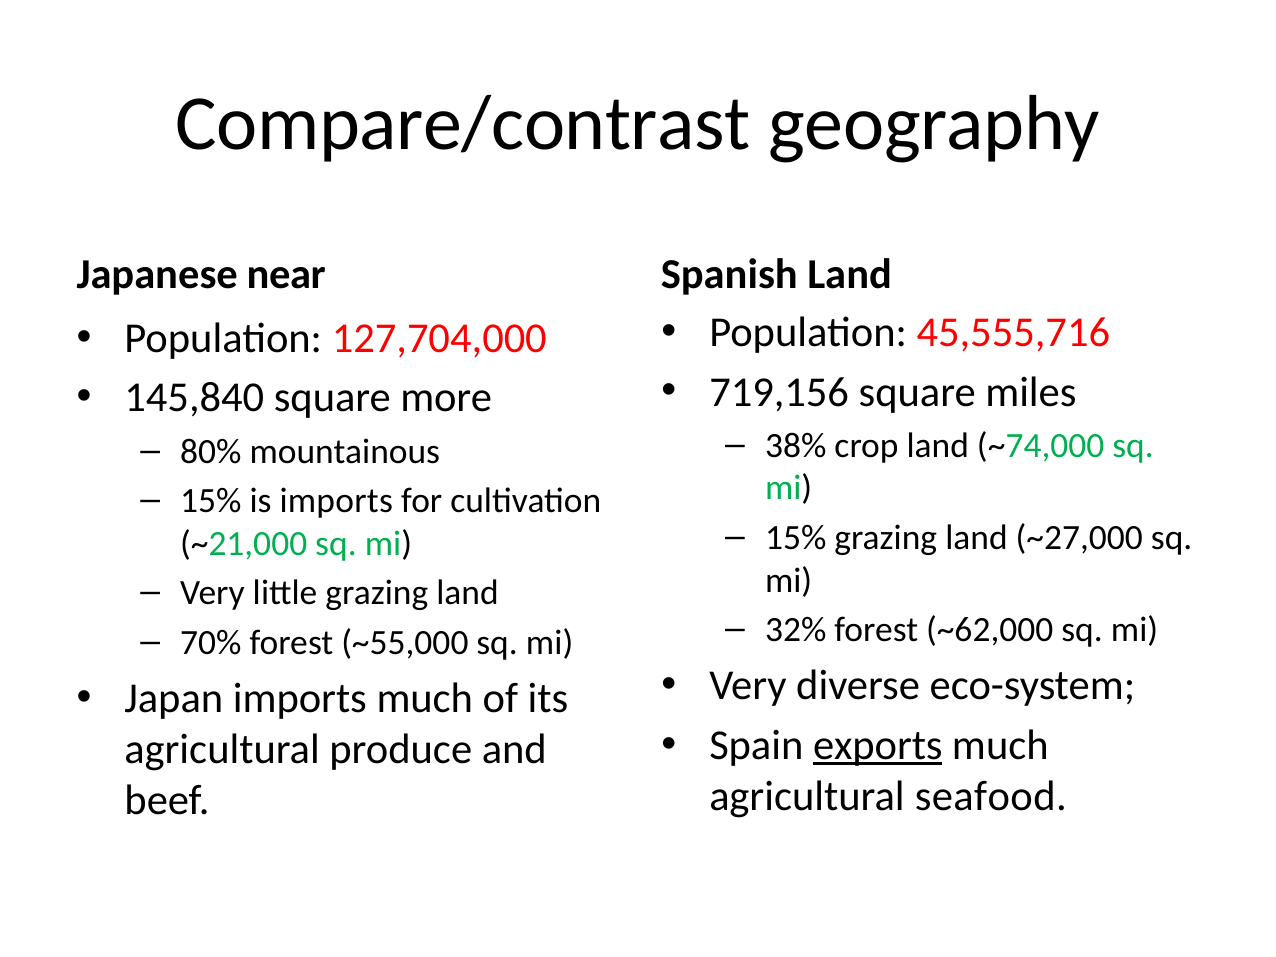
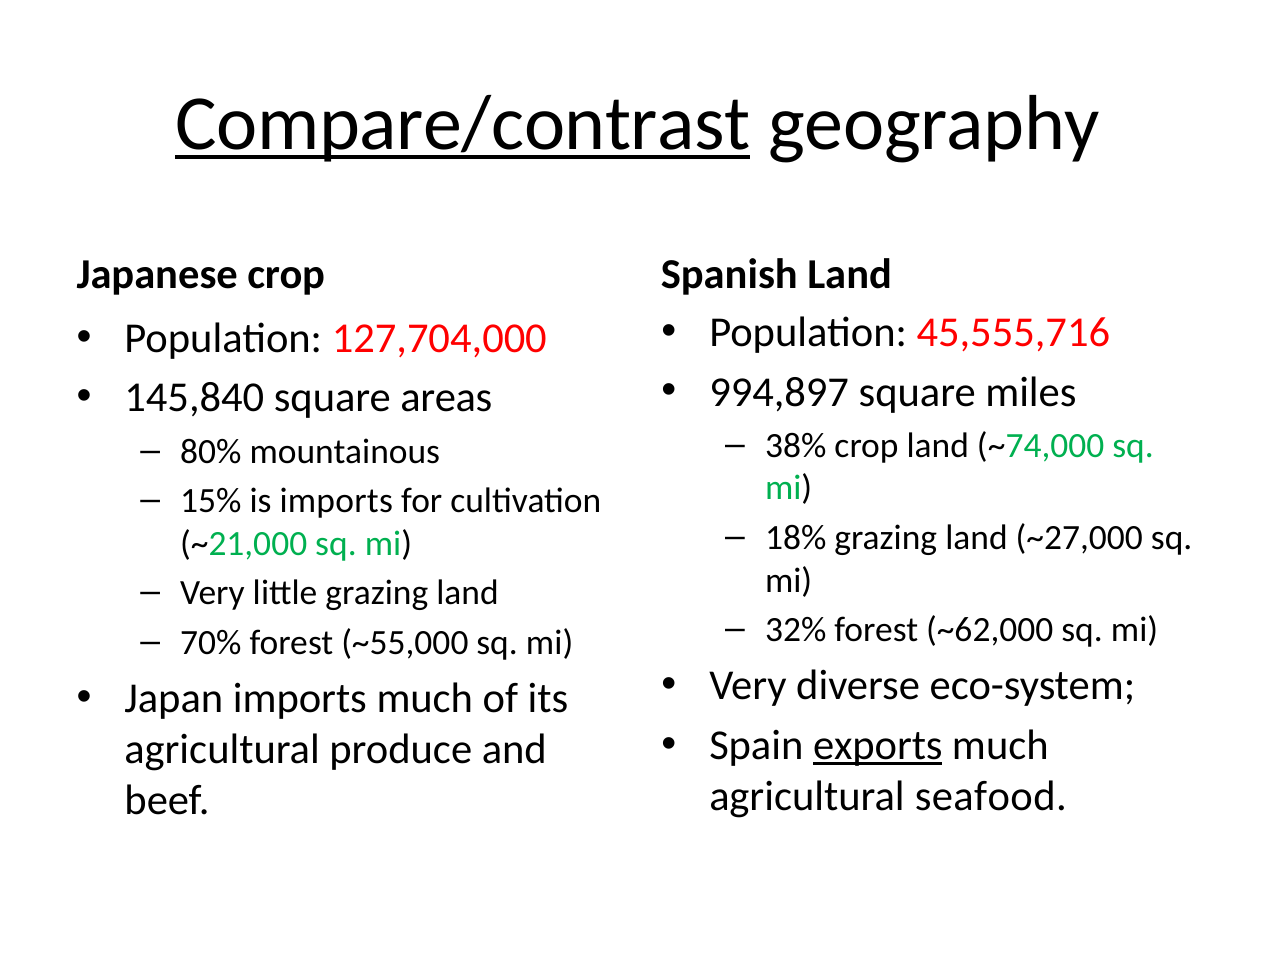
Compare/contrast underline: none -> present
Japanese near: near -> crop
719,156: 719,156 -> 994,897
more: more -> areas
15% at (796, 538): 15% -> 18%
